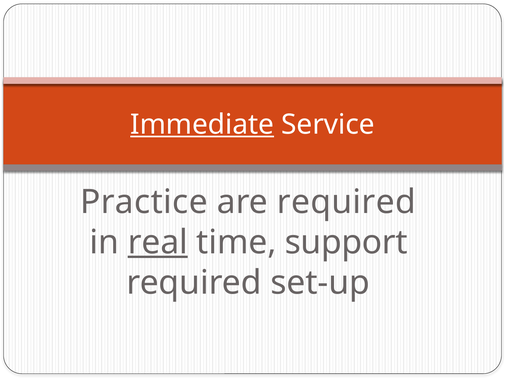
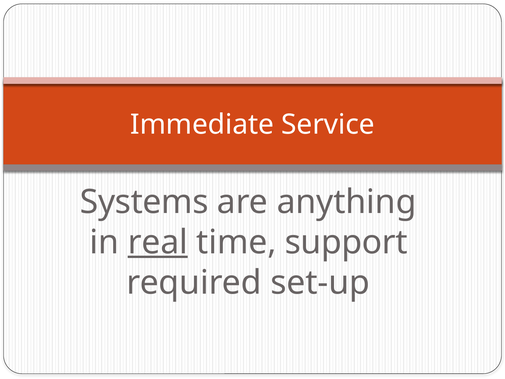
Immediate underline: present -> none
Practice: Practice -> Systems
are required: required -> anything
